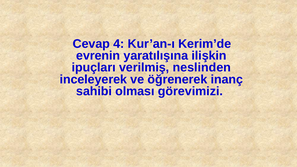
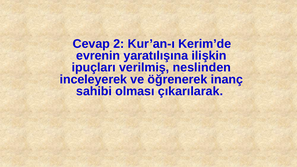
4: 4 -> 2
görevimizi: görevimizi -> çıkarılarak
